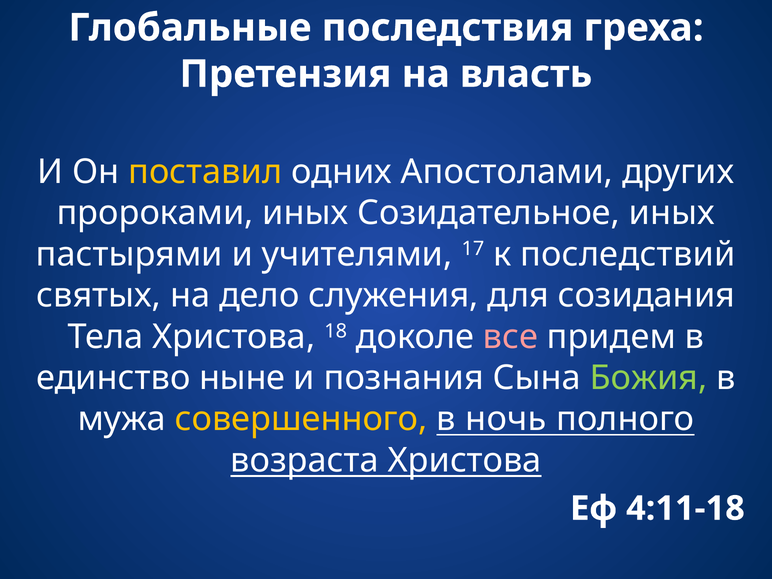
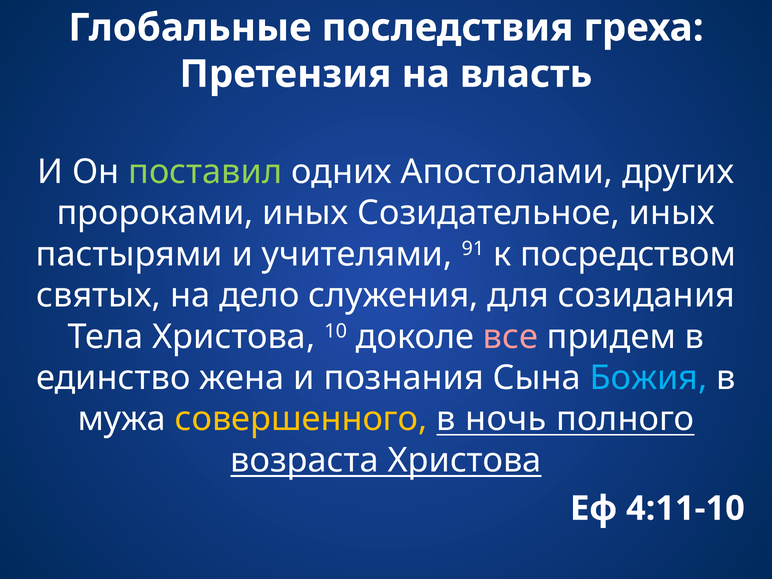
поставил colour: yellow -> light green
17: 17 -> 91
последствий: последствий -> посредством
18: 18 -> 10
ныне: ныне -> жена
Божия colour: light green -> light blue
4:11-18: 4:11-18 -> 4:11-10
